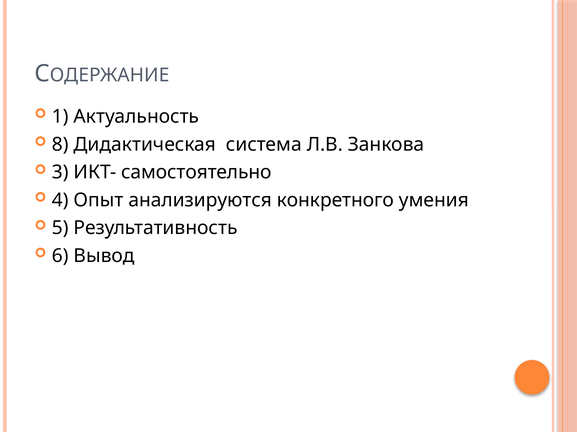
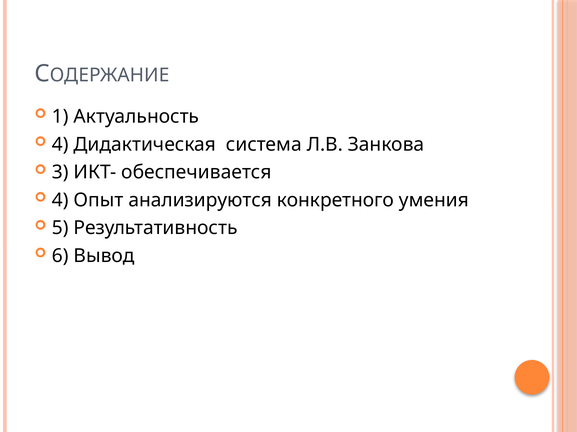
8 at (60, 145): 8 -> 4
самостоятельно: самостоятельно -> обеспечивается
